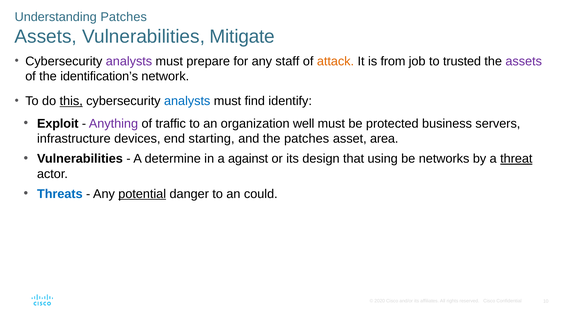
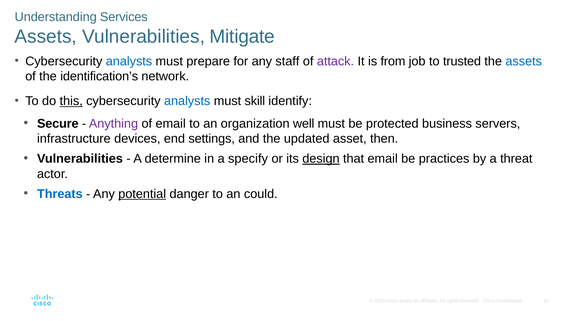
Understanding Patches: Patches -> Services
analysts at (129, 61) colour: purple -> blue
attack colour: orange -> purple
assets at (524, 61) colour: purple -> blue
find: find -> skill
Exploit: Exploit -> Secure
of traffic: traffic -> email
starting: starting -> settings
the patches: patches -> updated
area: area -> then
against: against -> specify
design underline: none -> present
that using: using -> email
networks: networks -> practices
threat underline: present -> none
